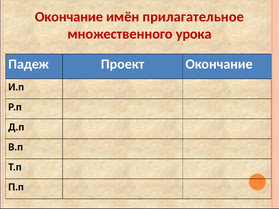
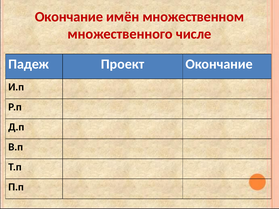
прилагательное: прилагательное -> множественном
урока: урока -> числе
